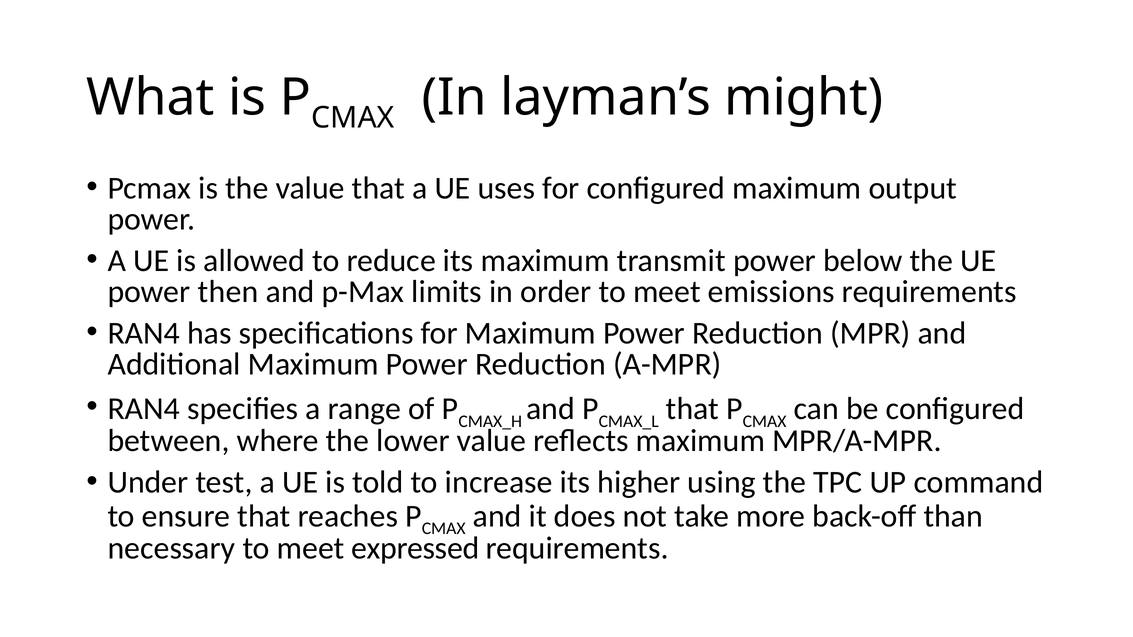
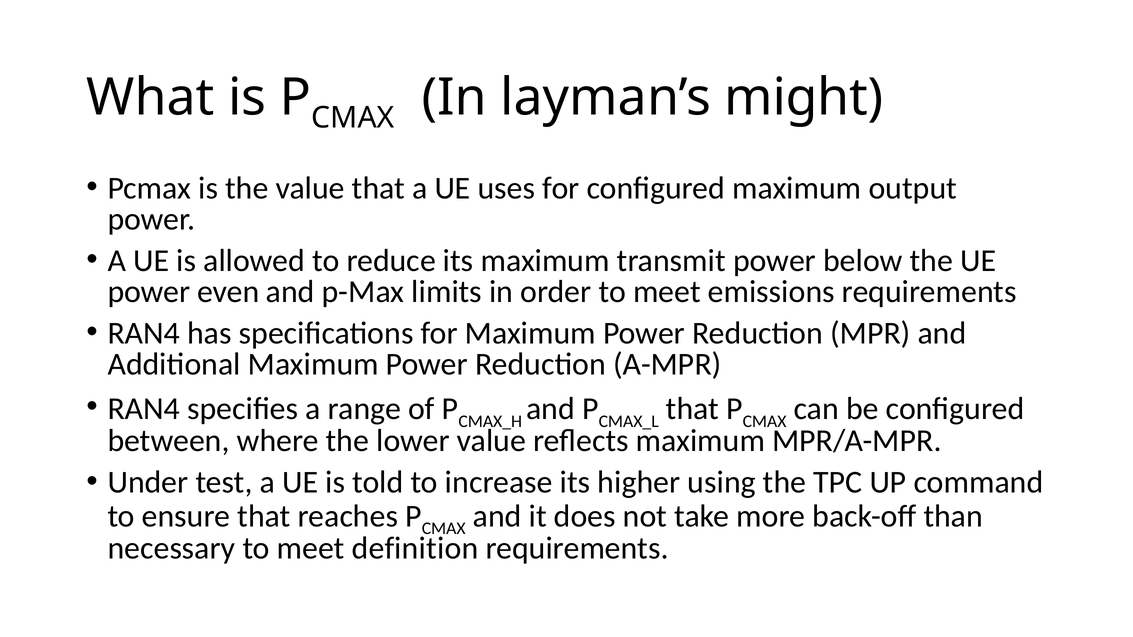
then: then -> even
expressed: expressed -> definition
